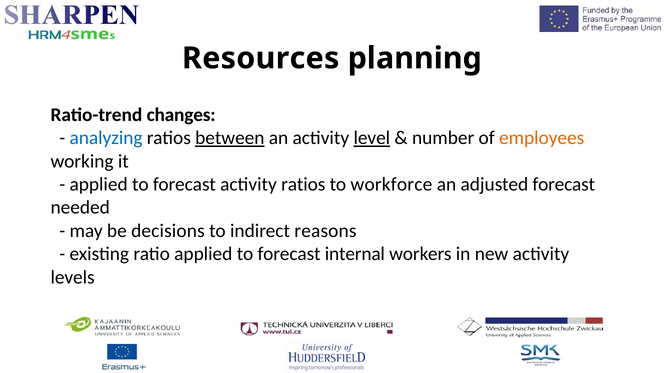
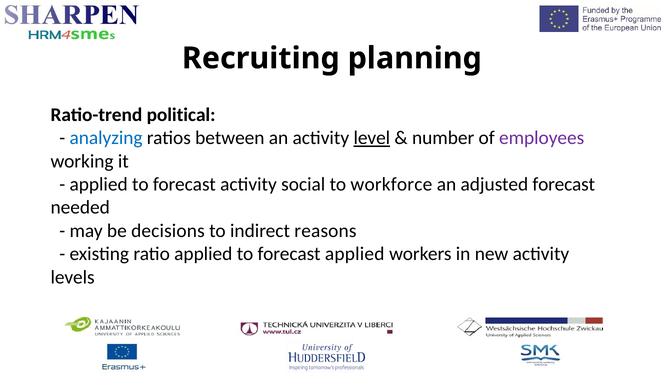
Resources: Resources -> Recruiting
changes: changes -> political
between underline: present -> none
employees colour: orange -> purple
activity ratios: ratios -> social
forecast internal: internal -> applied
